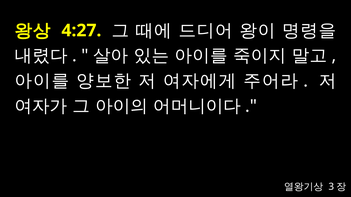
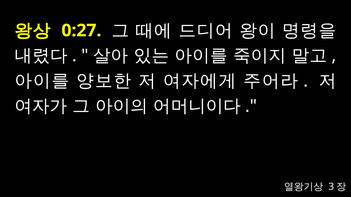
4:27: 4:27 -> 0:27
